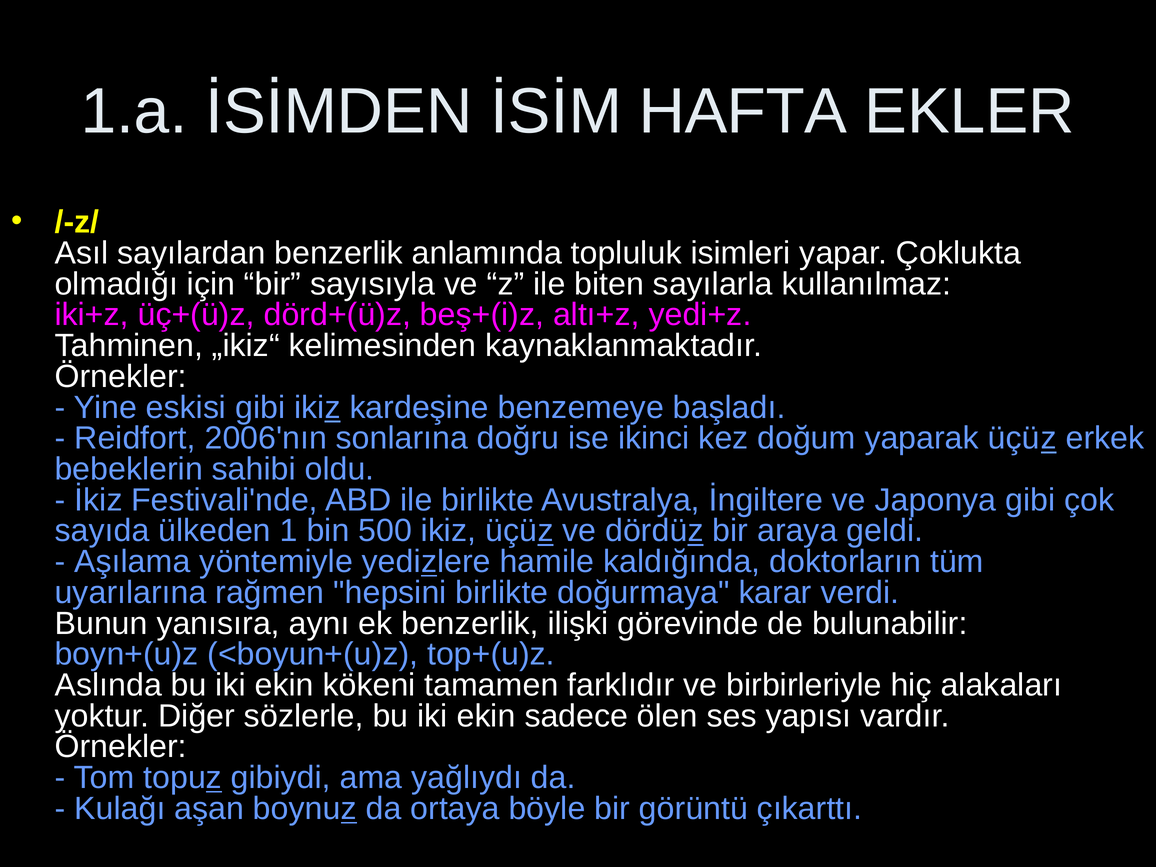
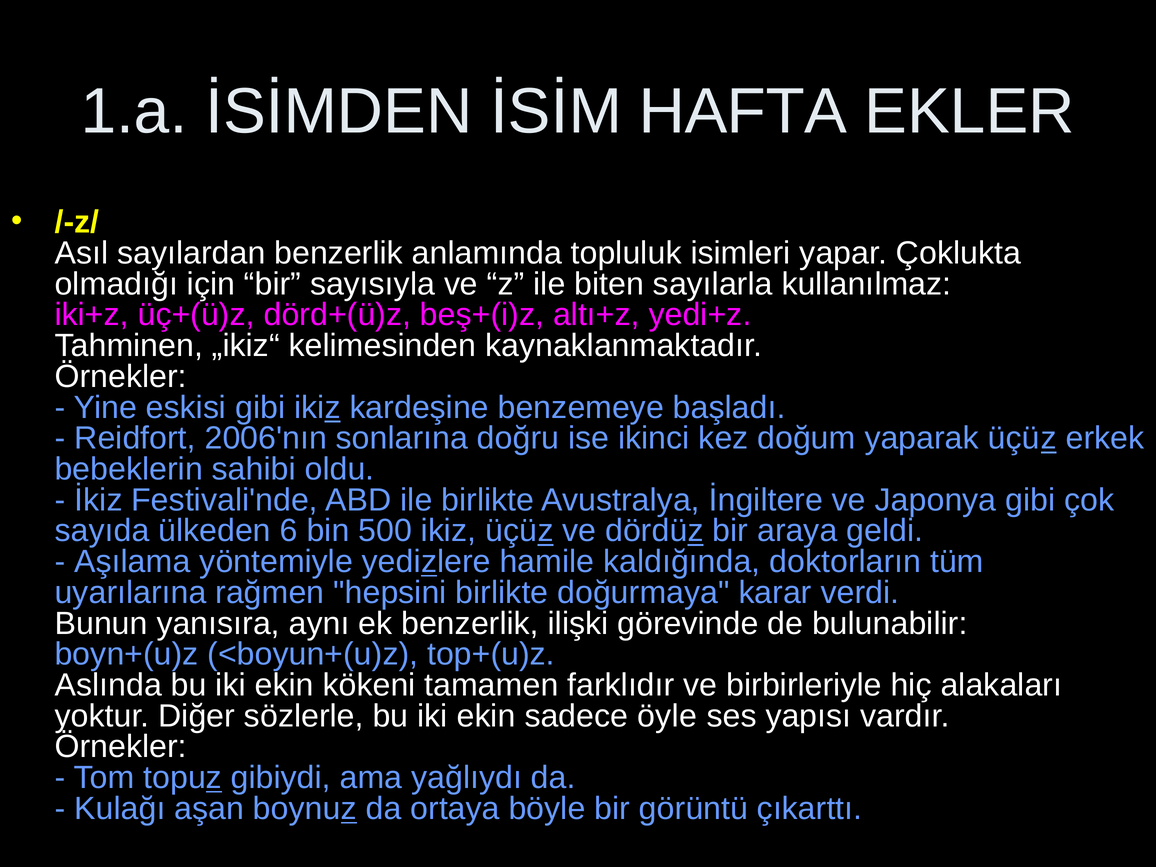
1: 1 -> 6
ölen: ölen -> öyle
